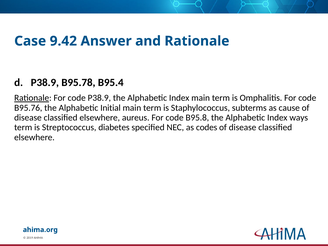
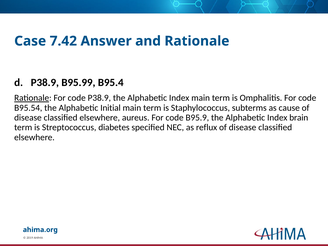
9.42: 9.42 -> 7.42
B95.78: B95.78 -> B95.99
B95.76: B95.76 -> B95.54
B95.8: B95.8 -> B95.9
ways: ways -> brain
codes: codes -> reflux
